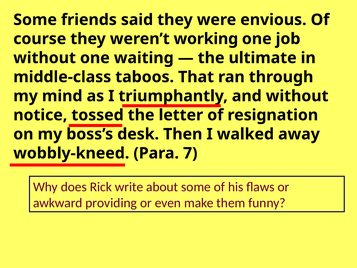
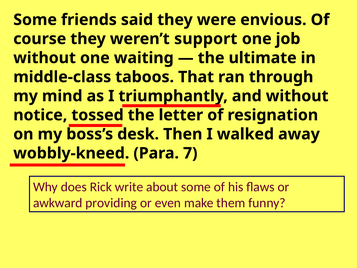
working: working -> support
